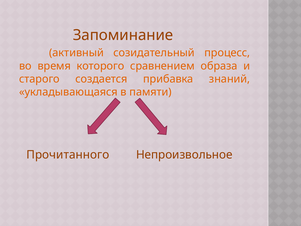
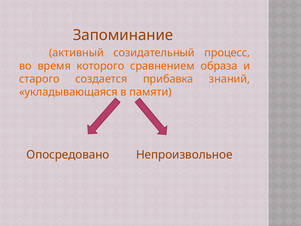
Прочитанного: Прочитанного -> Опосредовано
